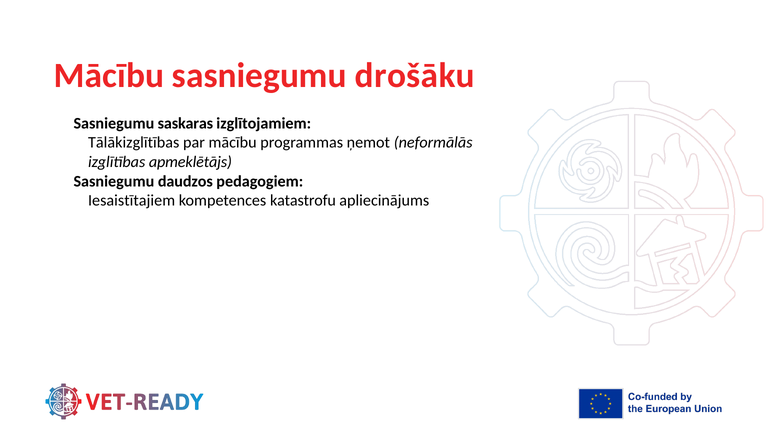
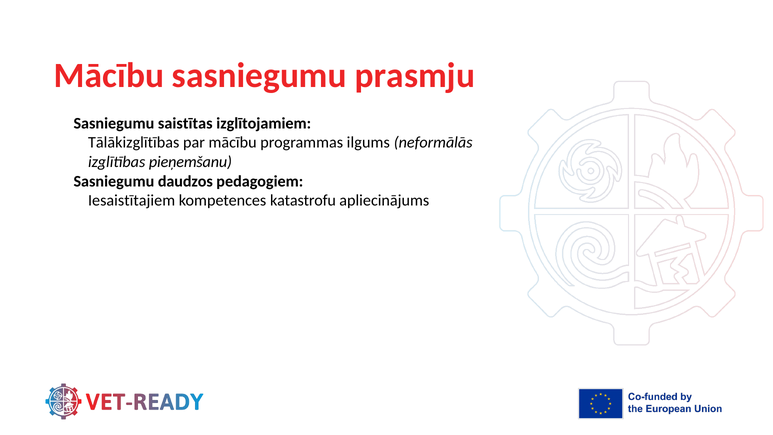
drošāku: drošāku -> prasmju
saskaras: saskaras -> saistītas
ņemot: ņemot -> ilgums
apmeklētājs: apmeklētājs -> pieņemšanu
